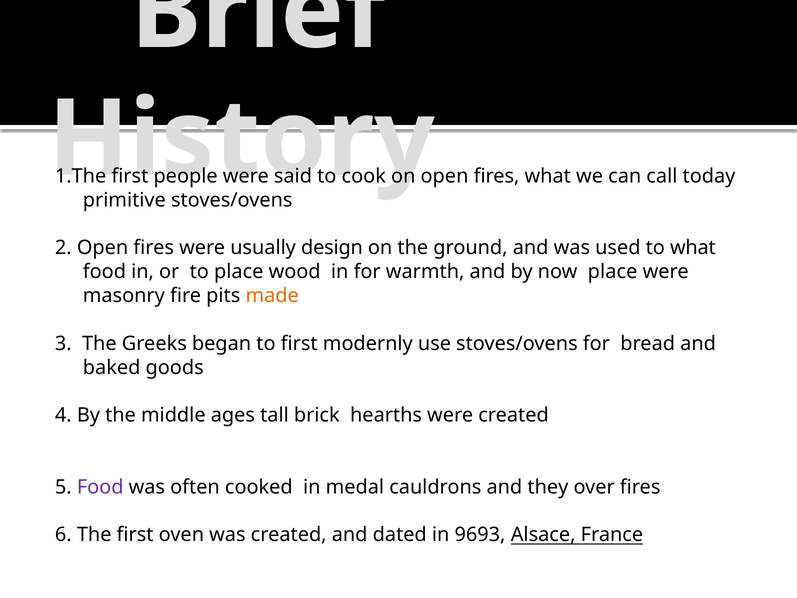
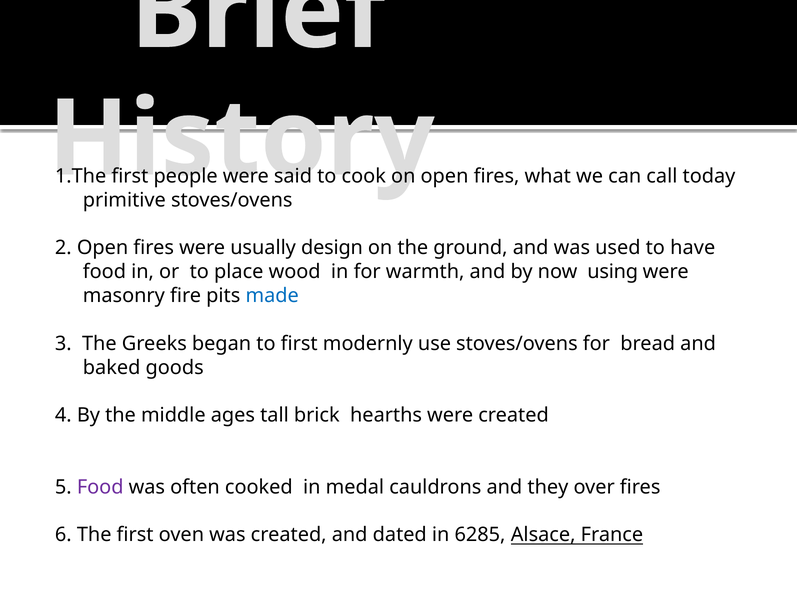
to what: what -> have
now place: place -> using
made colour: orange -> blue
9693: 9693 -> 6285
